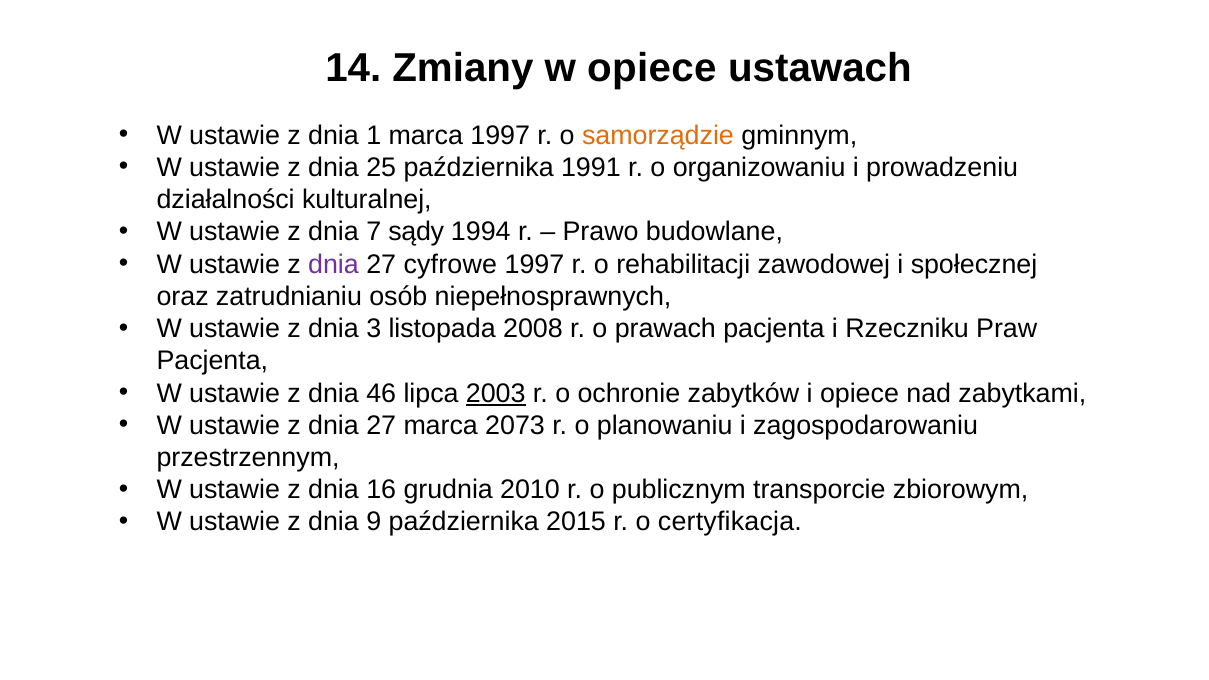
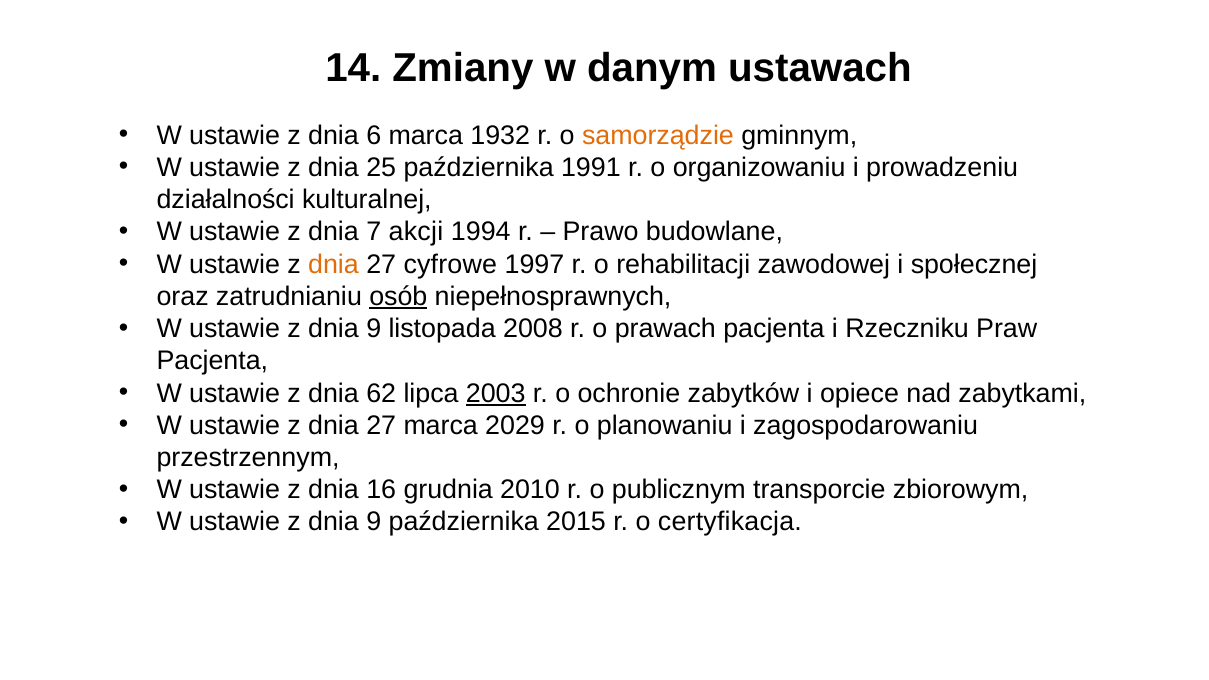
w opiece: opiece -> danym
1: 1 -> 6
marca 1997: 1997 -> 1932
sądy: sądy -> akcji
dnia at (333, 264) colour: purple -> orange
osób underline: none -> present
3 at (374, 329): 3 -> 9
46: 46 -> 62
2073: 2073 -> 2029
